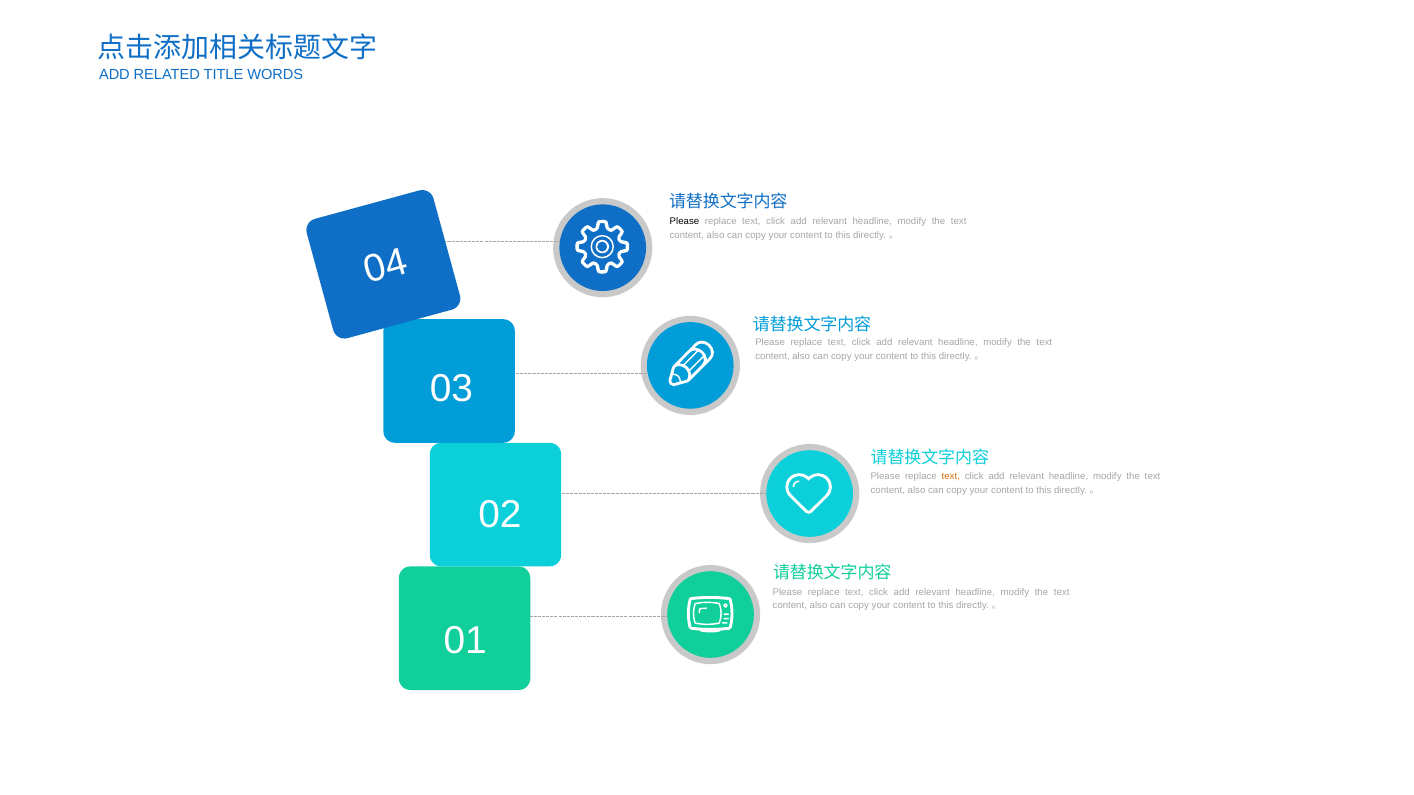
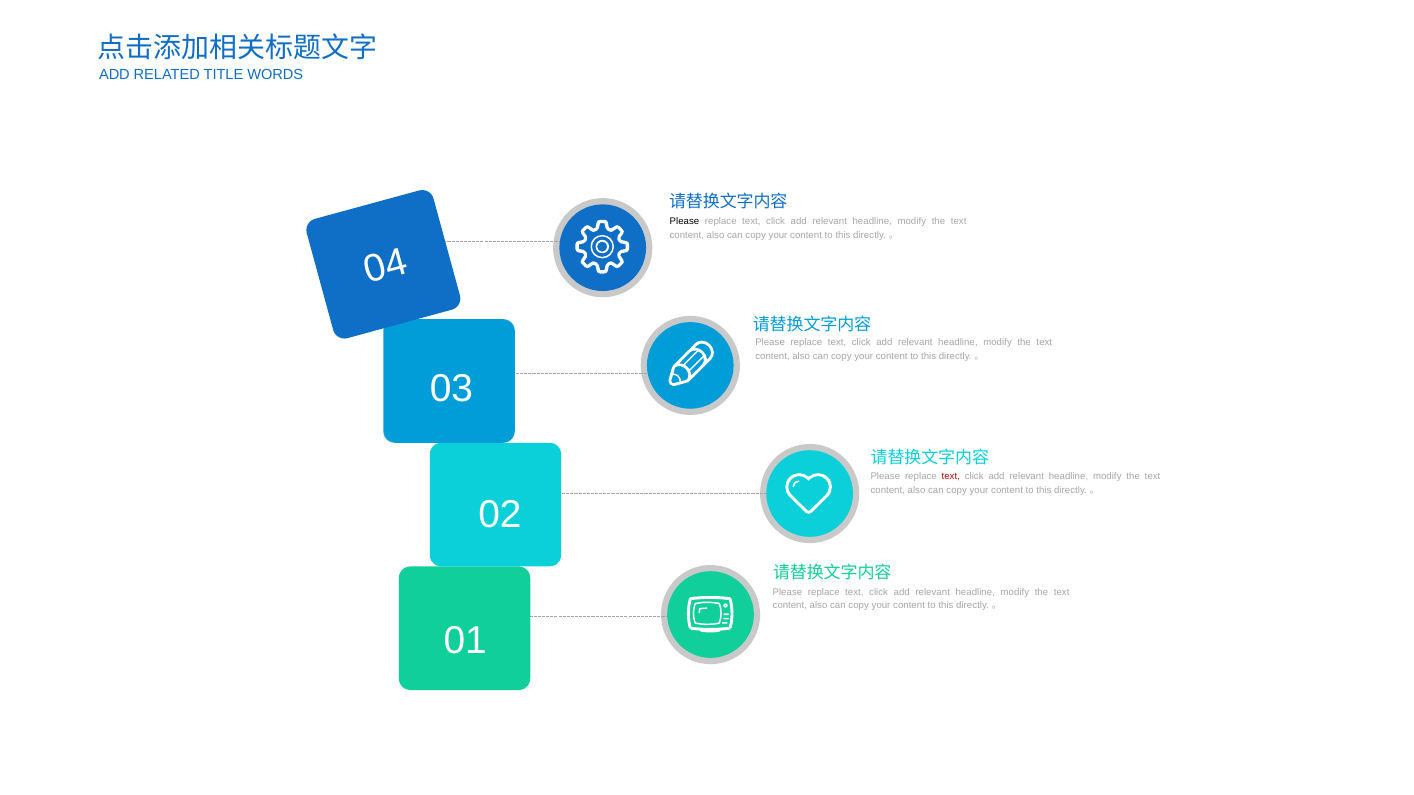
text at (951, 477) colour: orange -> red
